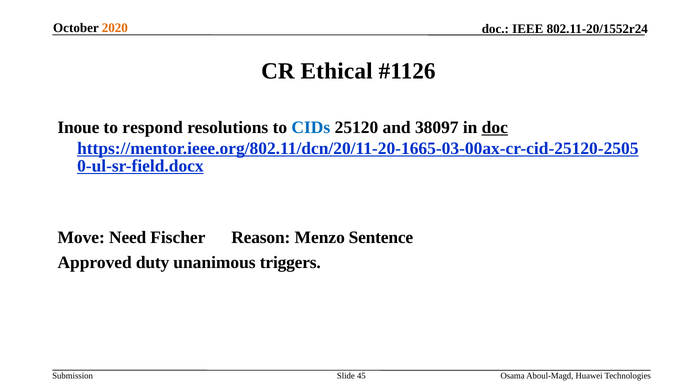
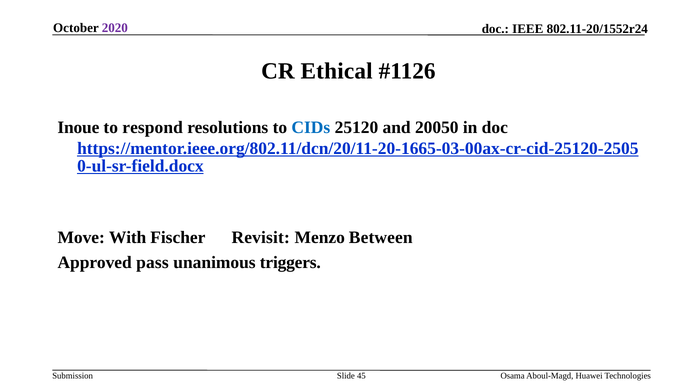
2020 colour: orange -> purple
38097: 38097 -> 20050
doc at (495, 128) underline: present -> none
Need: Need -> With
Reason: Reason -> Revisit
Sentence: Sentence -> Between
duty: duty -> pass
